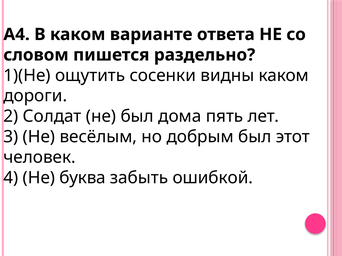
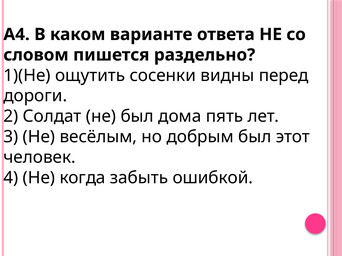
видны каком: каком -> перед
буква: буква -> когда
